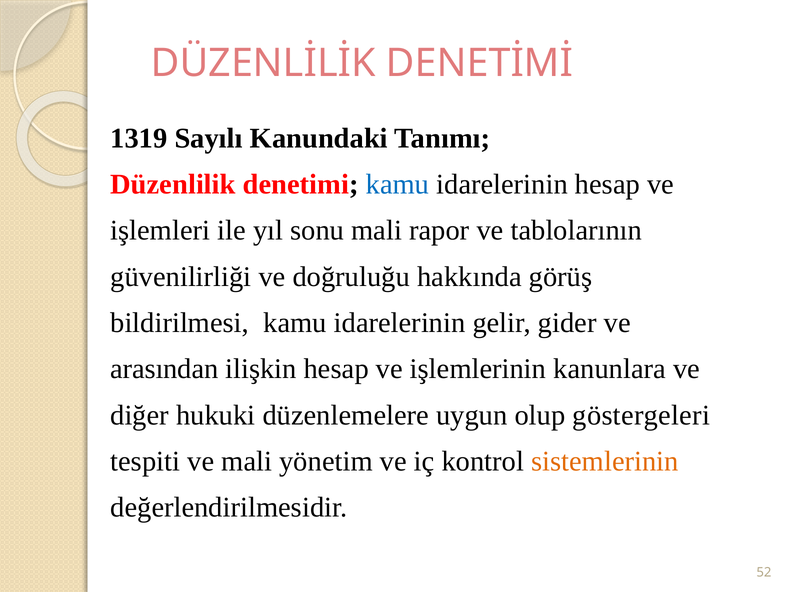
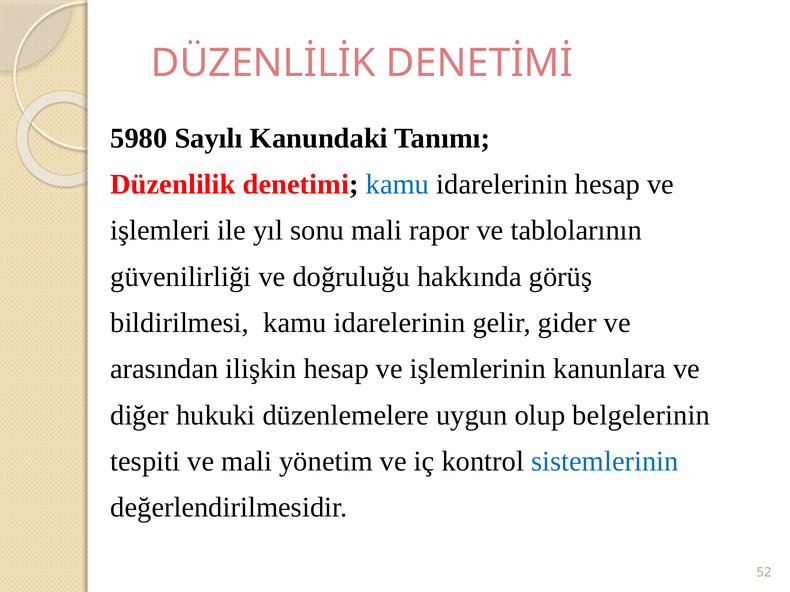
1319: 1319 -> 5980
göstergeleri: göstergeleri -> belgelerinin
sistemlerinin colour: orange -> blue
